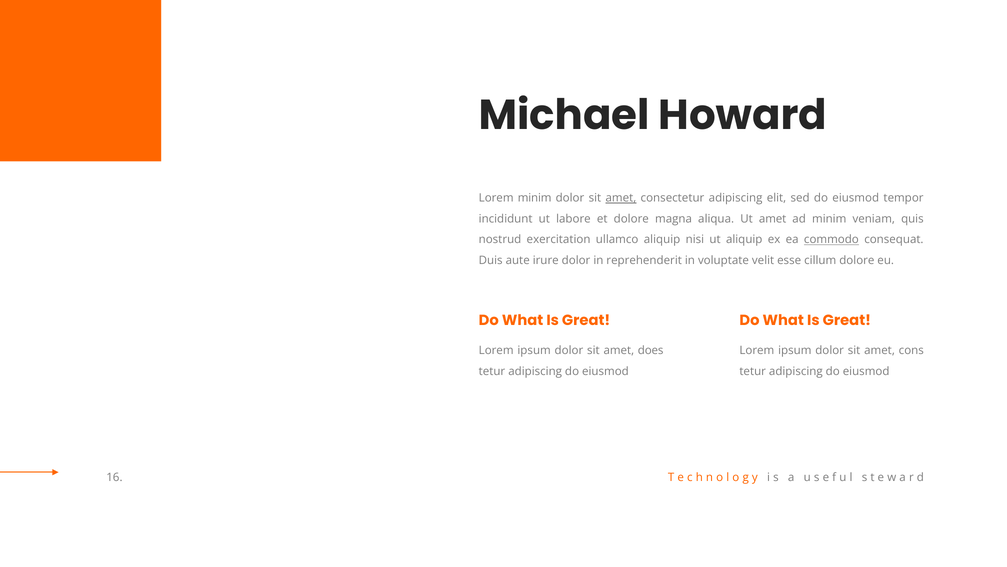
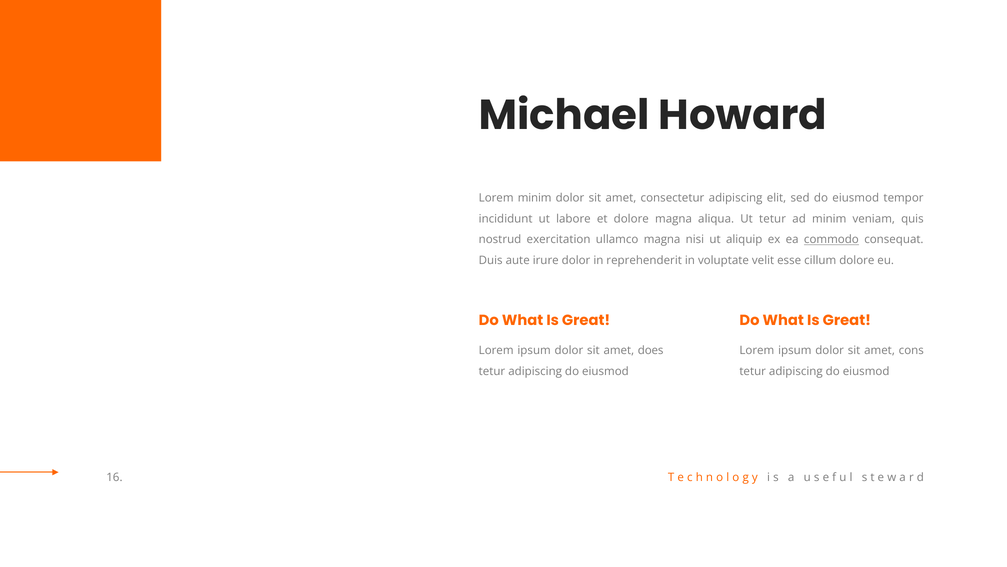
amet at (621, 198) underline: present -> none
Ut amet: amet -> tetur
ullamco aliquip: aliquip -> magna
